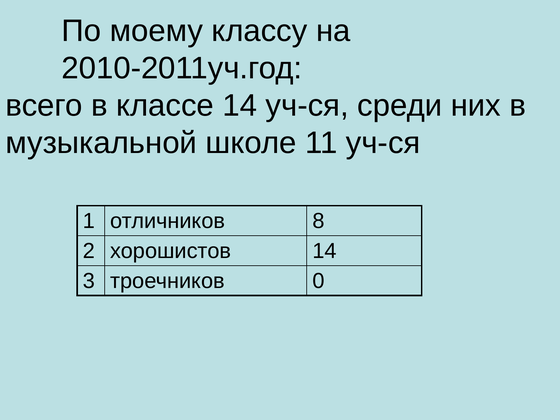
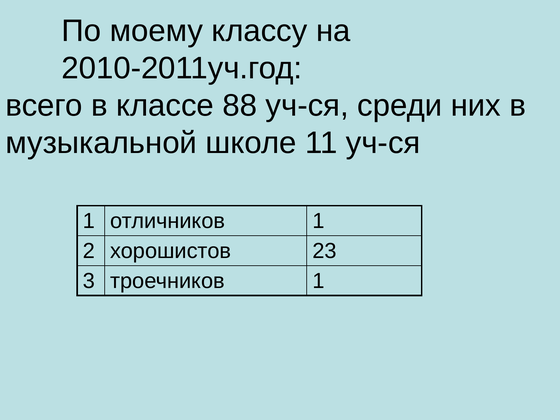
классе 14: 14 -> 88
отличников 8: 8 -> 1
хорошистов 14: 14 -> 23
троечников 0: 0 -> 1
